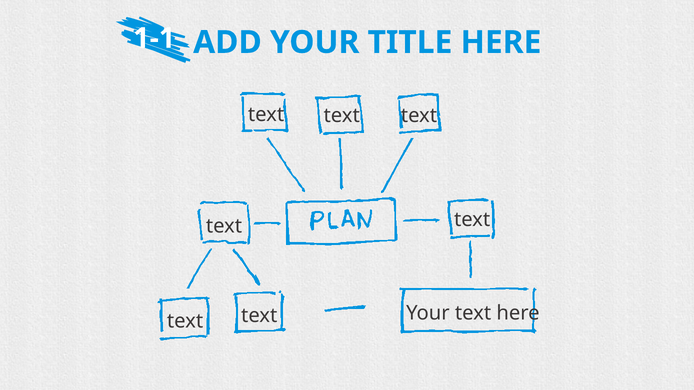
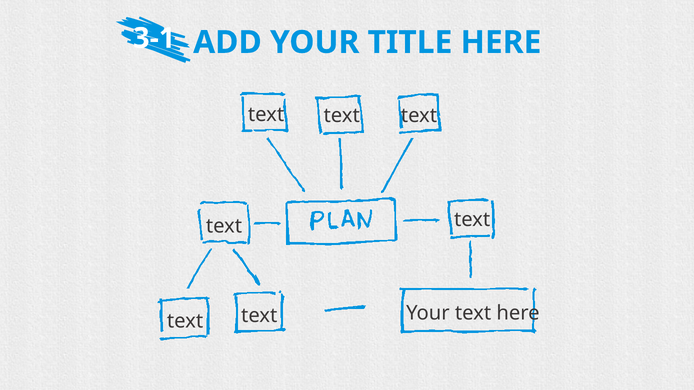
1-1: 1-1 -> 3-1
